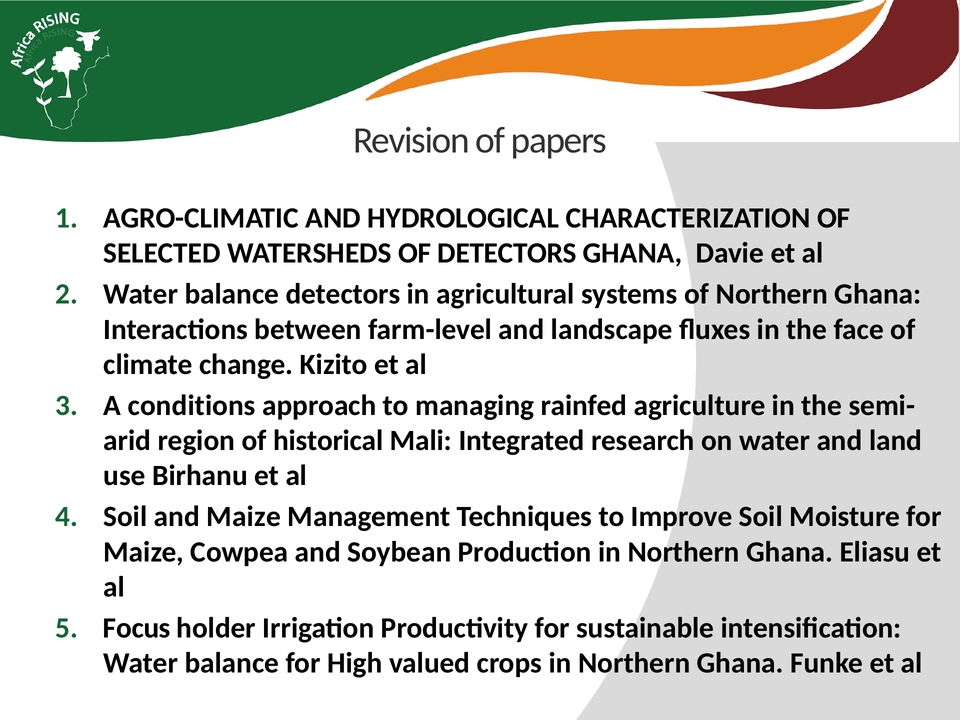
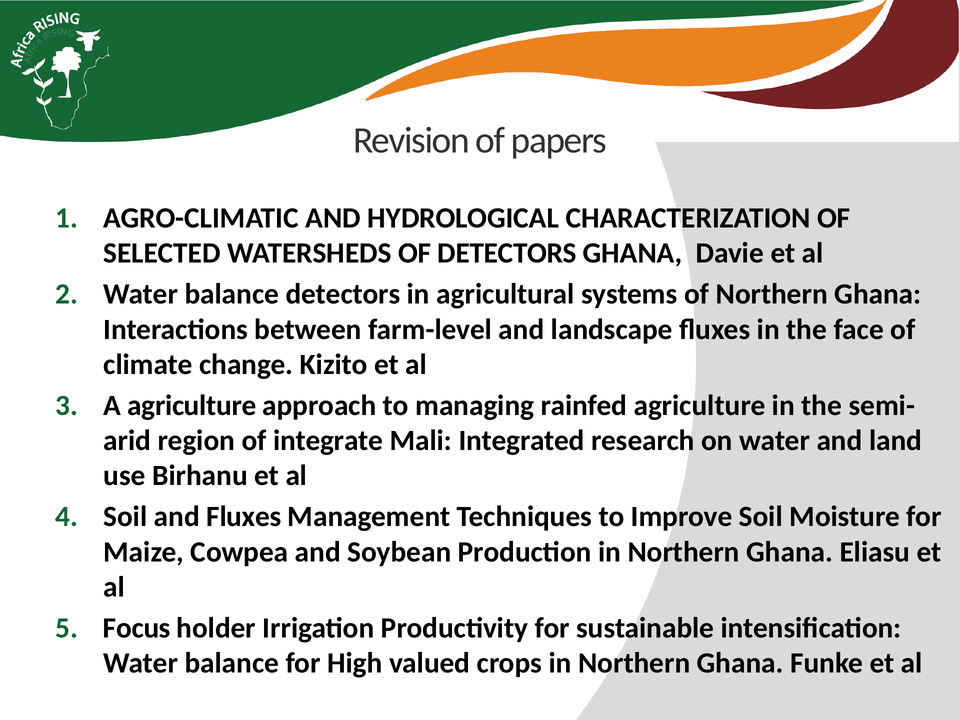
A conditions: conditions -> agriculture
historical: historical -> integrate
and Maize: Maize -> Fluxes
